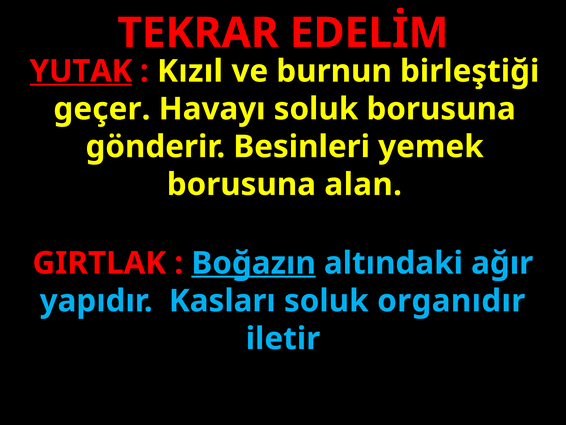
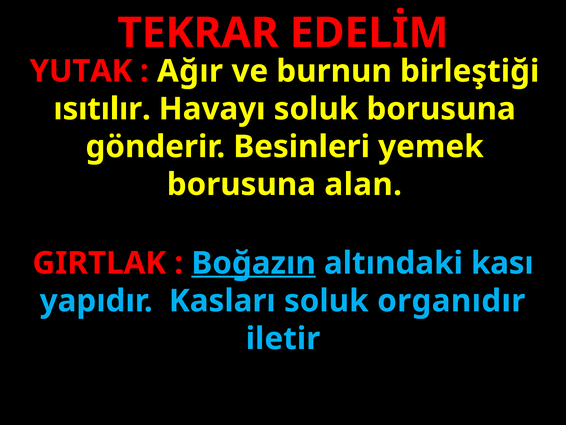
YUTAK underline: present -> none
Kızıl: Kızıl -> Ağır
geçer: geçer -> ısıtılır
ağır: ağır -> kası
